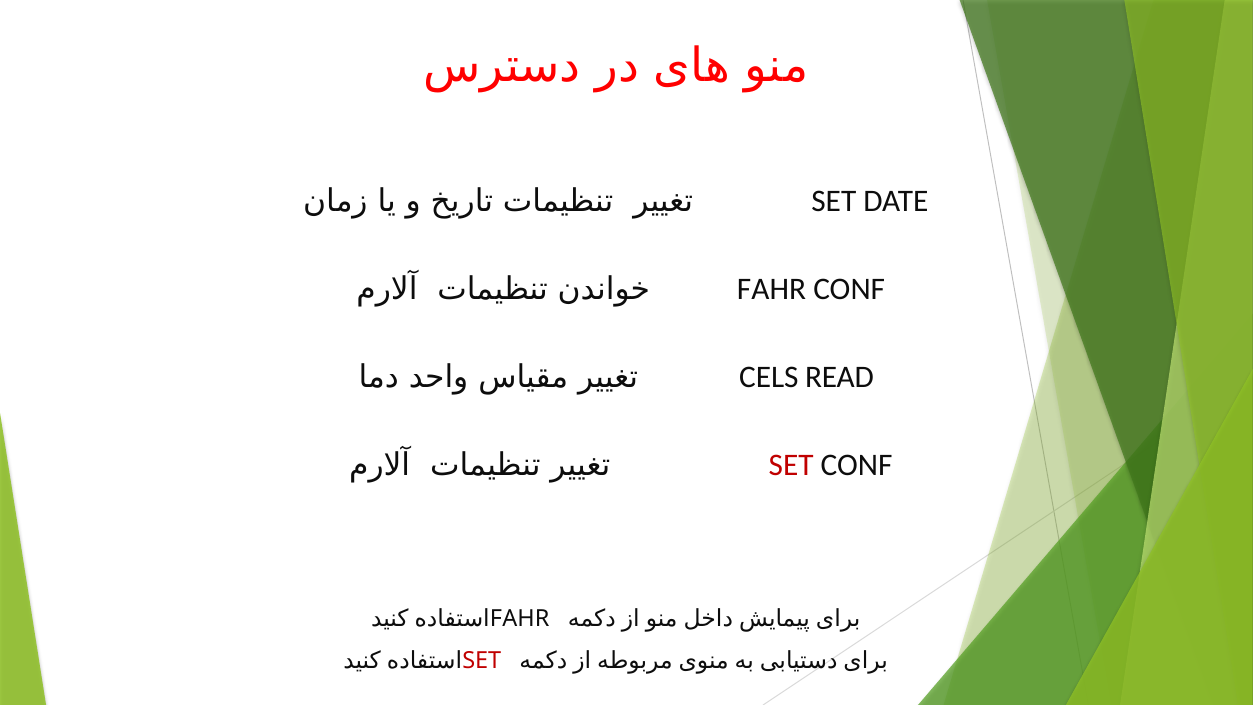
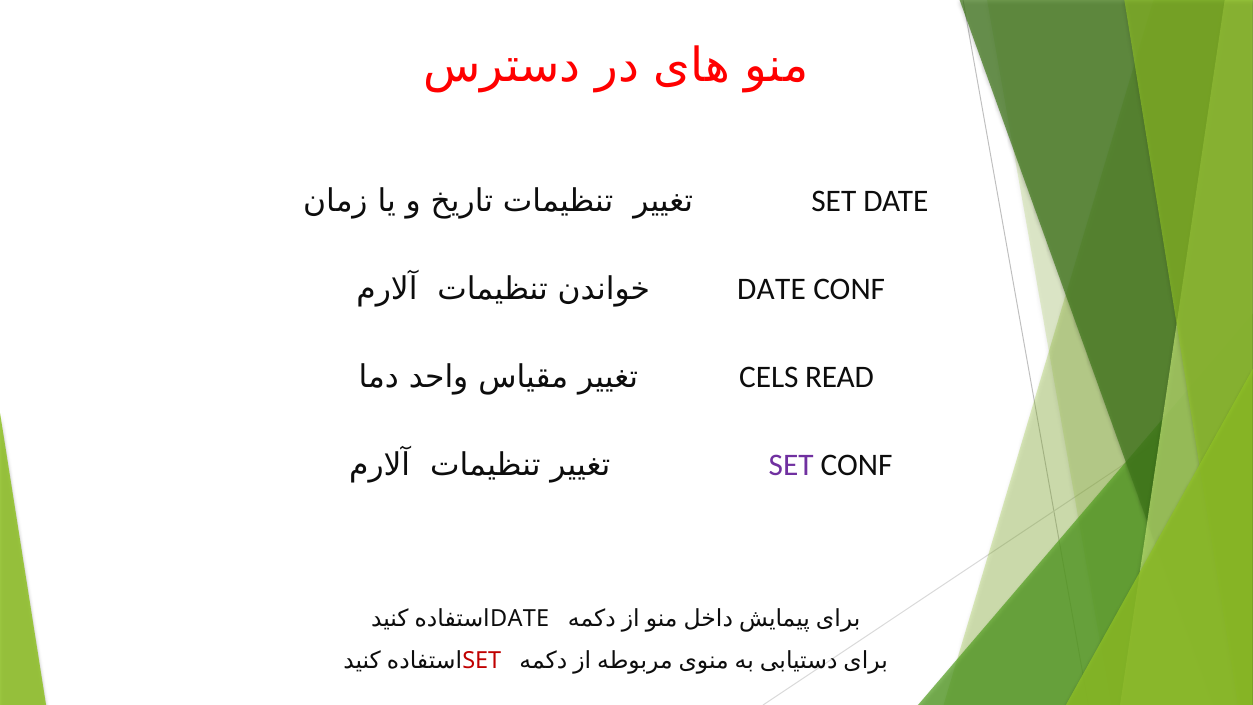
FAHR at (772, 289): FAHR -> DATE
SET at (791, 465) colour: red -> purple
FAHR at (520, 618): FAHR -> DATE
